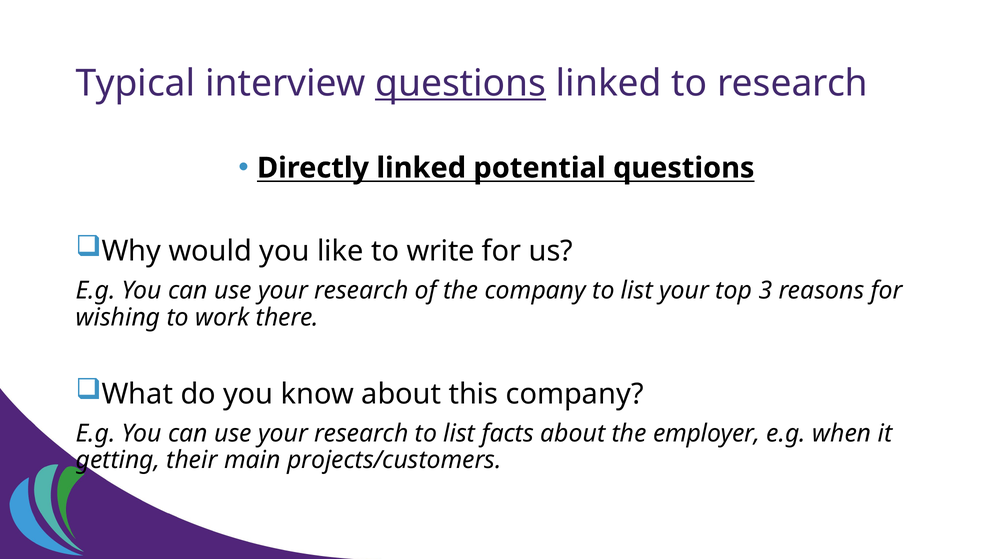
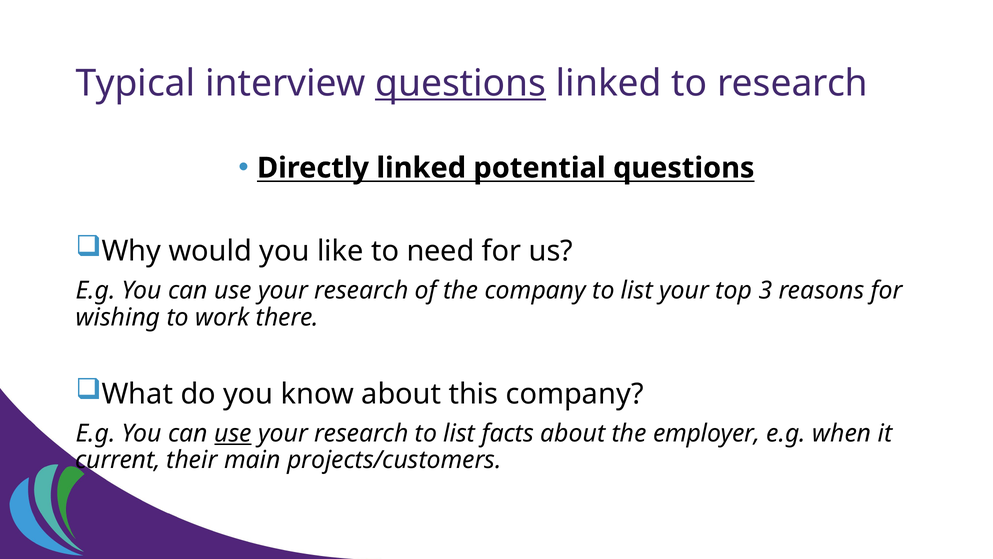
write: write -> need
use at (233, 433) underline: none -> present
getting: getting -> current
